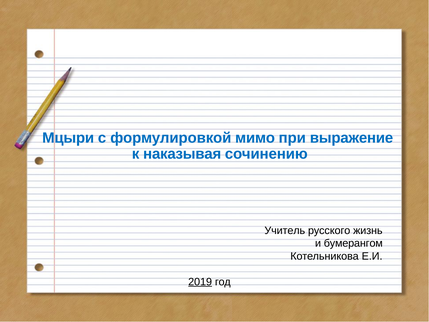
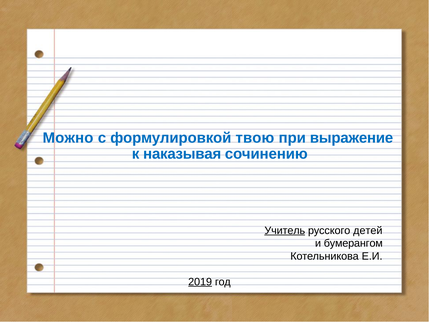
Мцыри: Мцыри -> Можно
мимо: мимо -> твою
Учитель underline: none -> present
жизнь: жизнь -> детей
